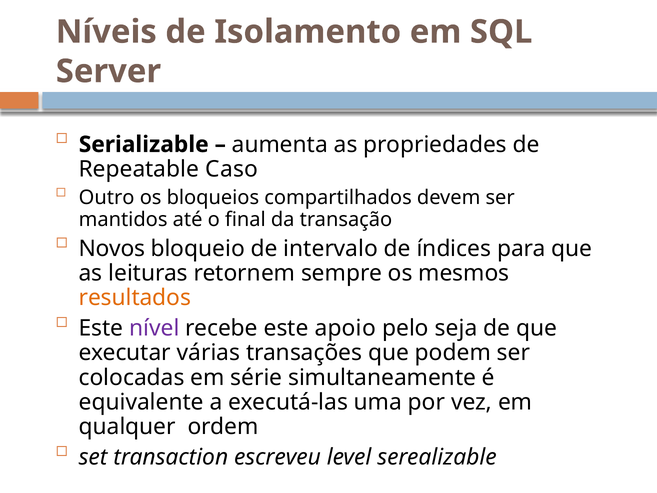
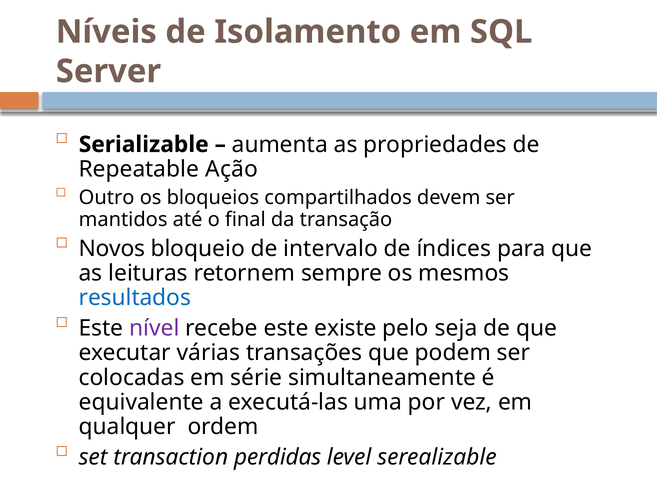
Caso: Caso -> Ação
resultados colour: orange -> blue
apoio: apoio -> existe
escreveu: escreveu -> perdidas
